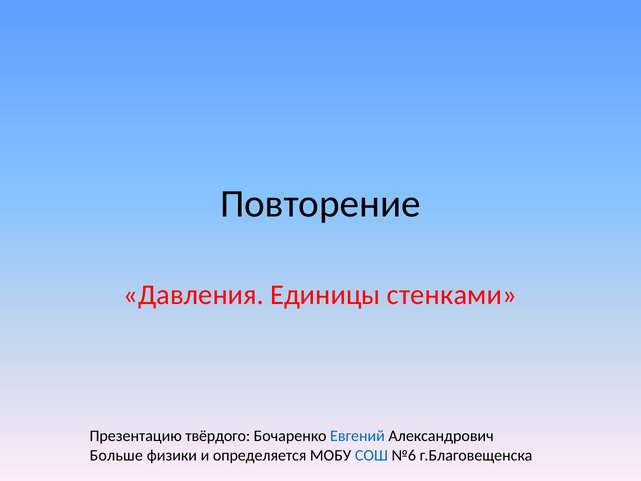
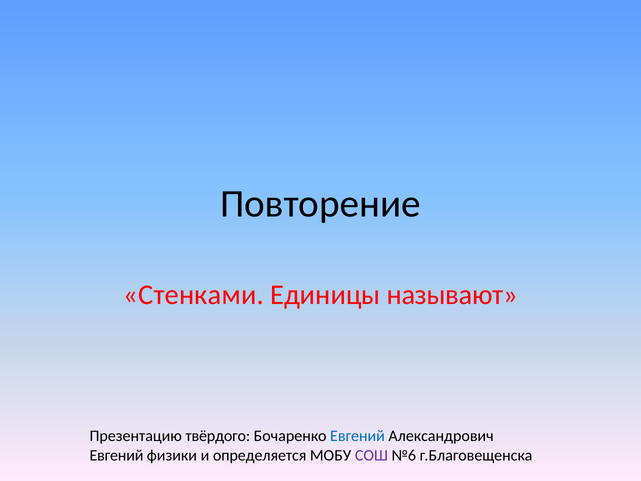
Давления: Давления -> Стенками
стенками: стенками -> называют
Больше at (116, 455): Больше -> Евгений
СОШ colour: blue -> purple
